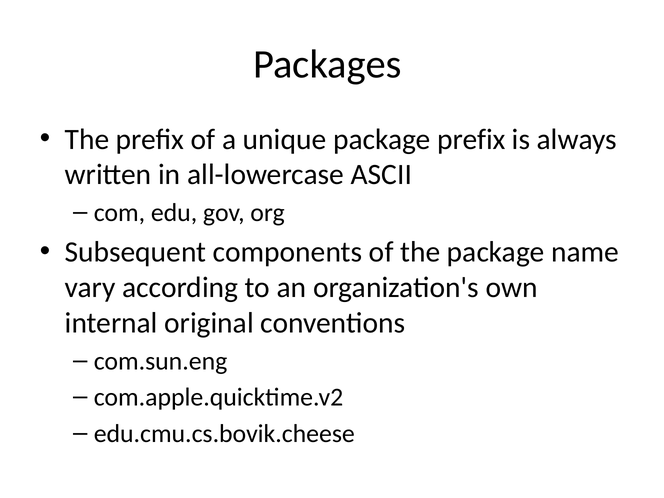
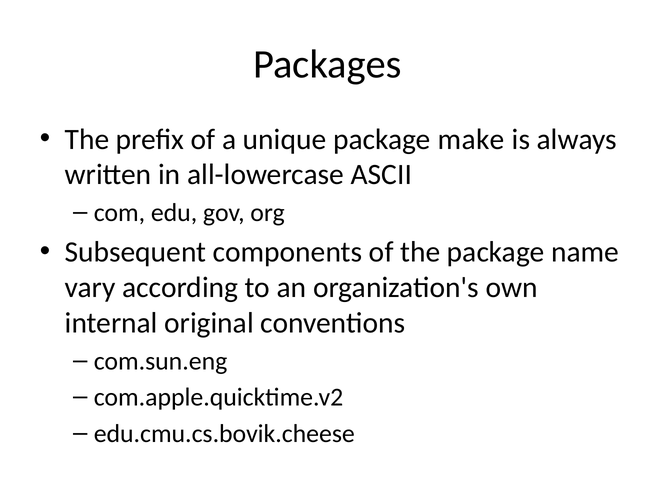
package prefix: prefix -> make
